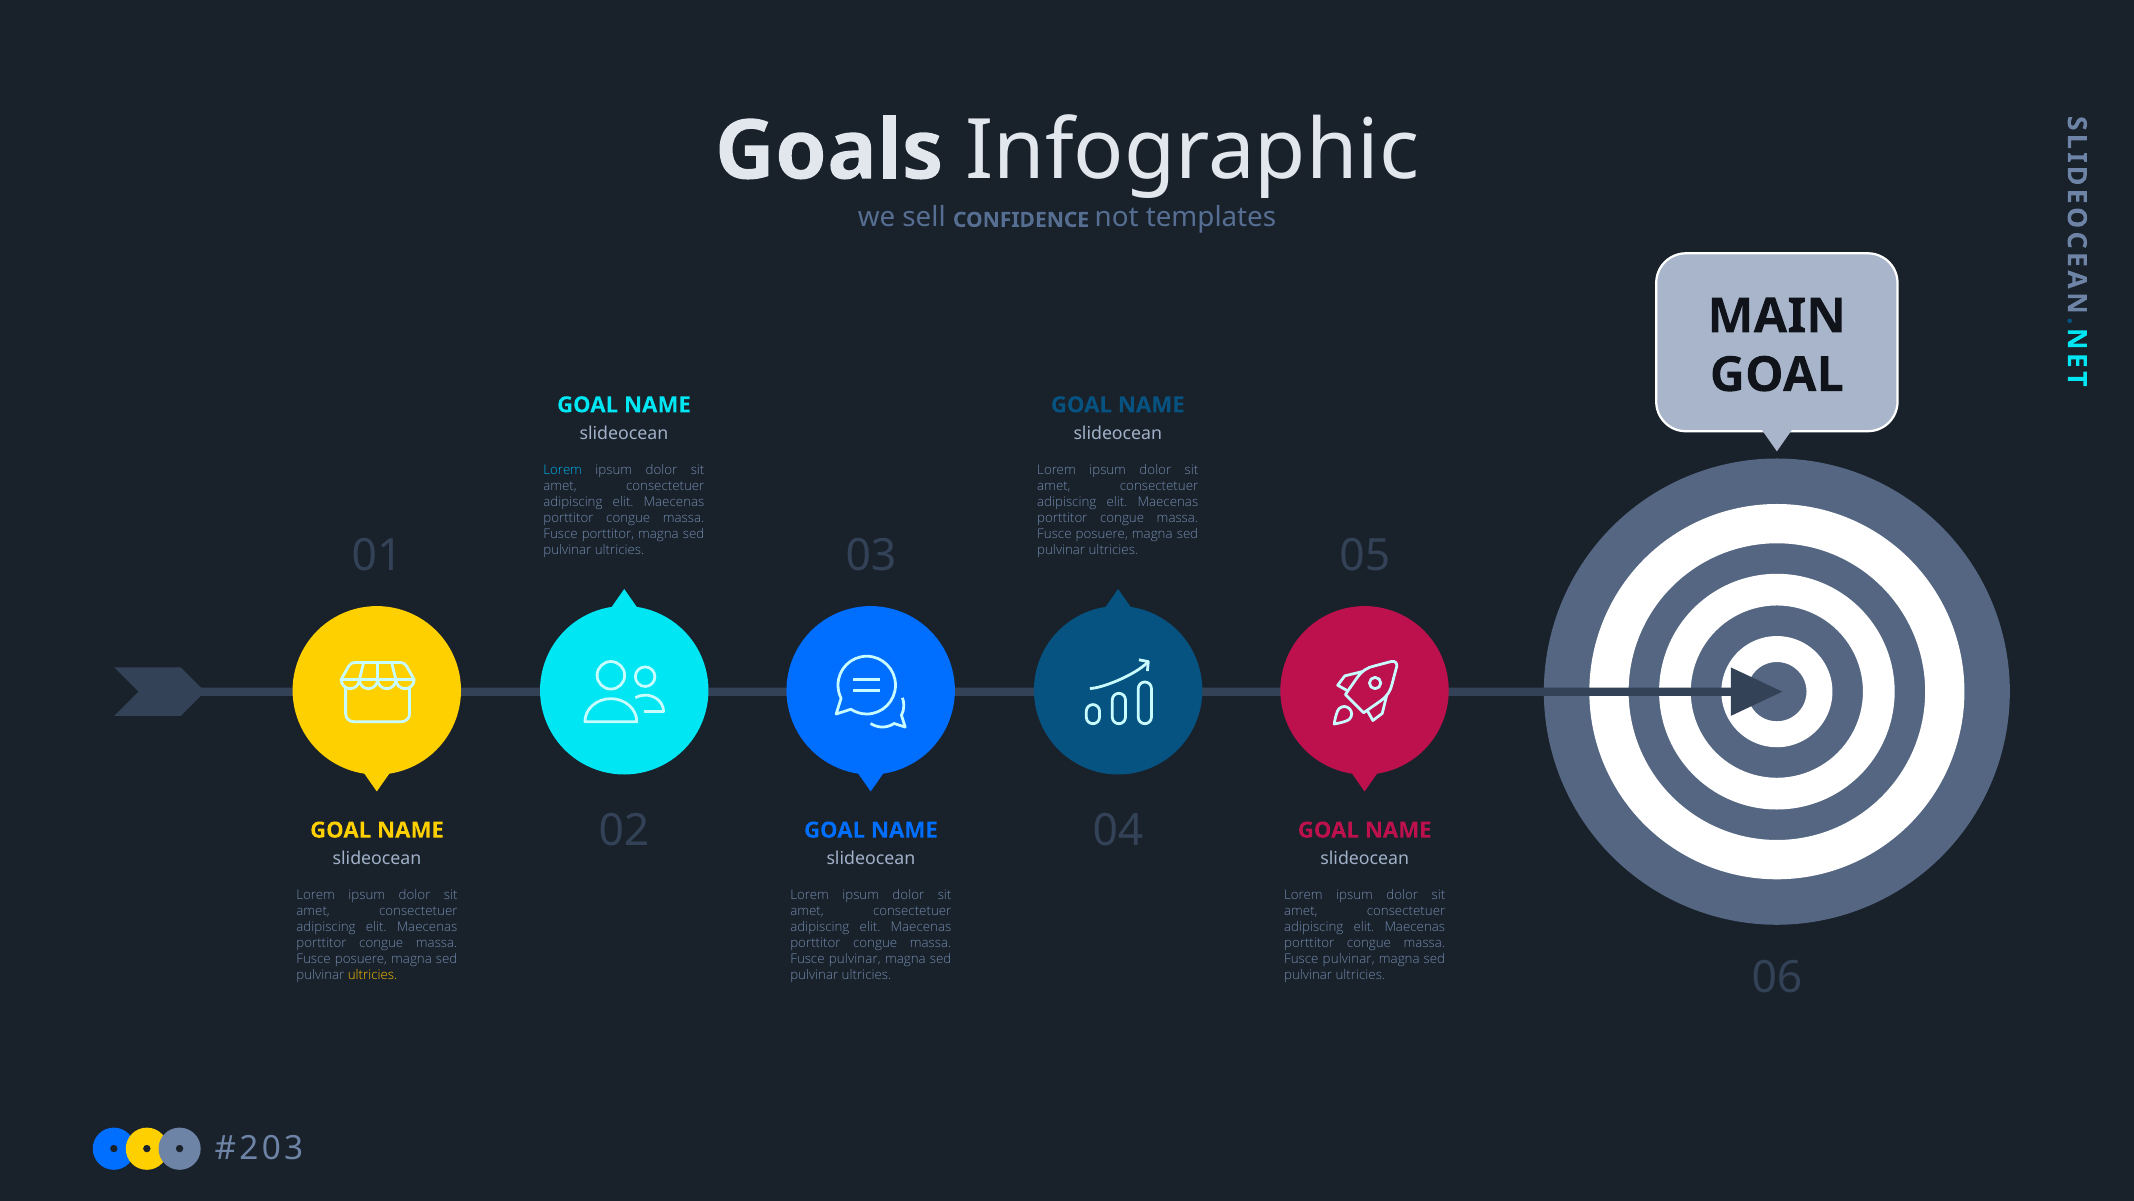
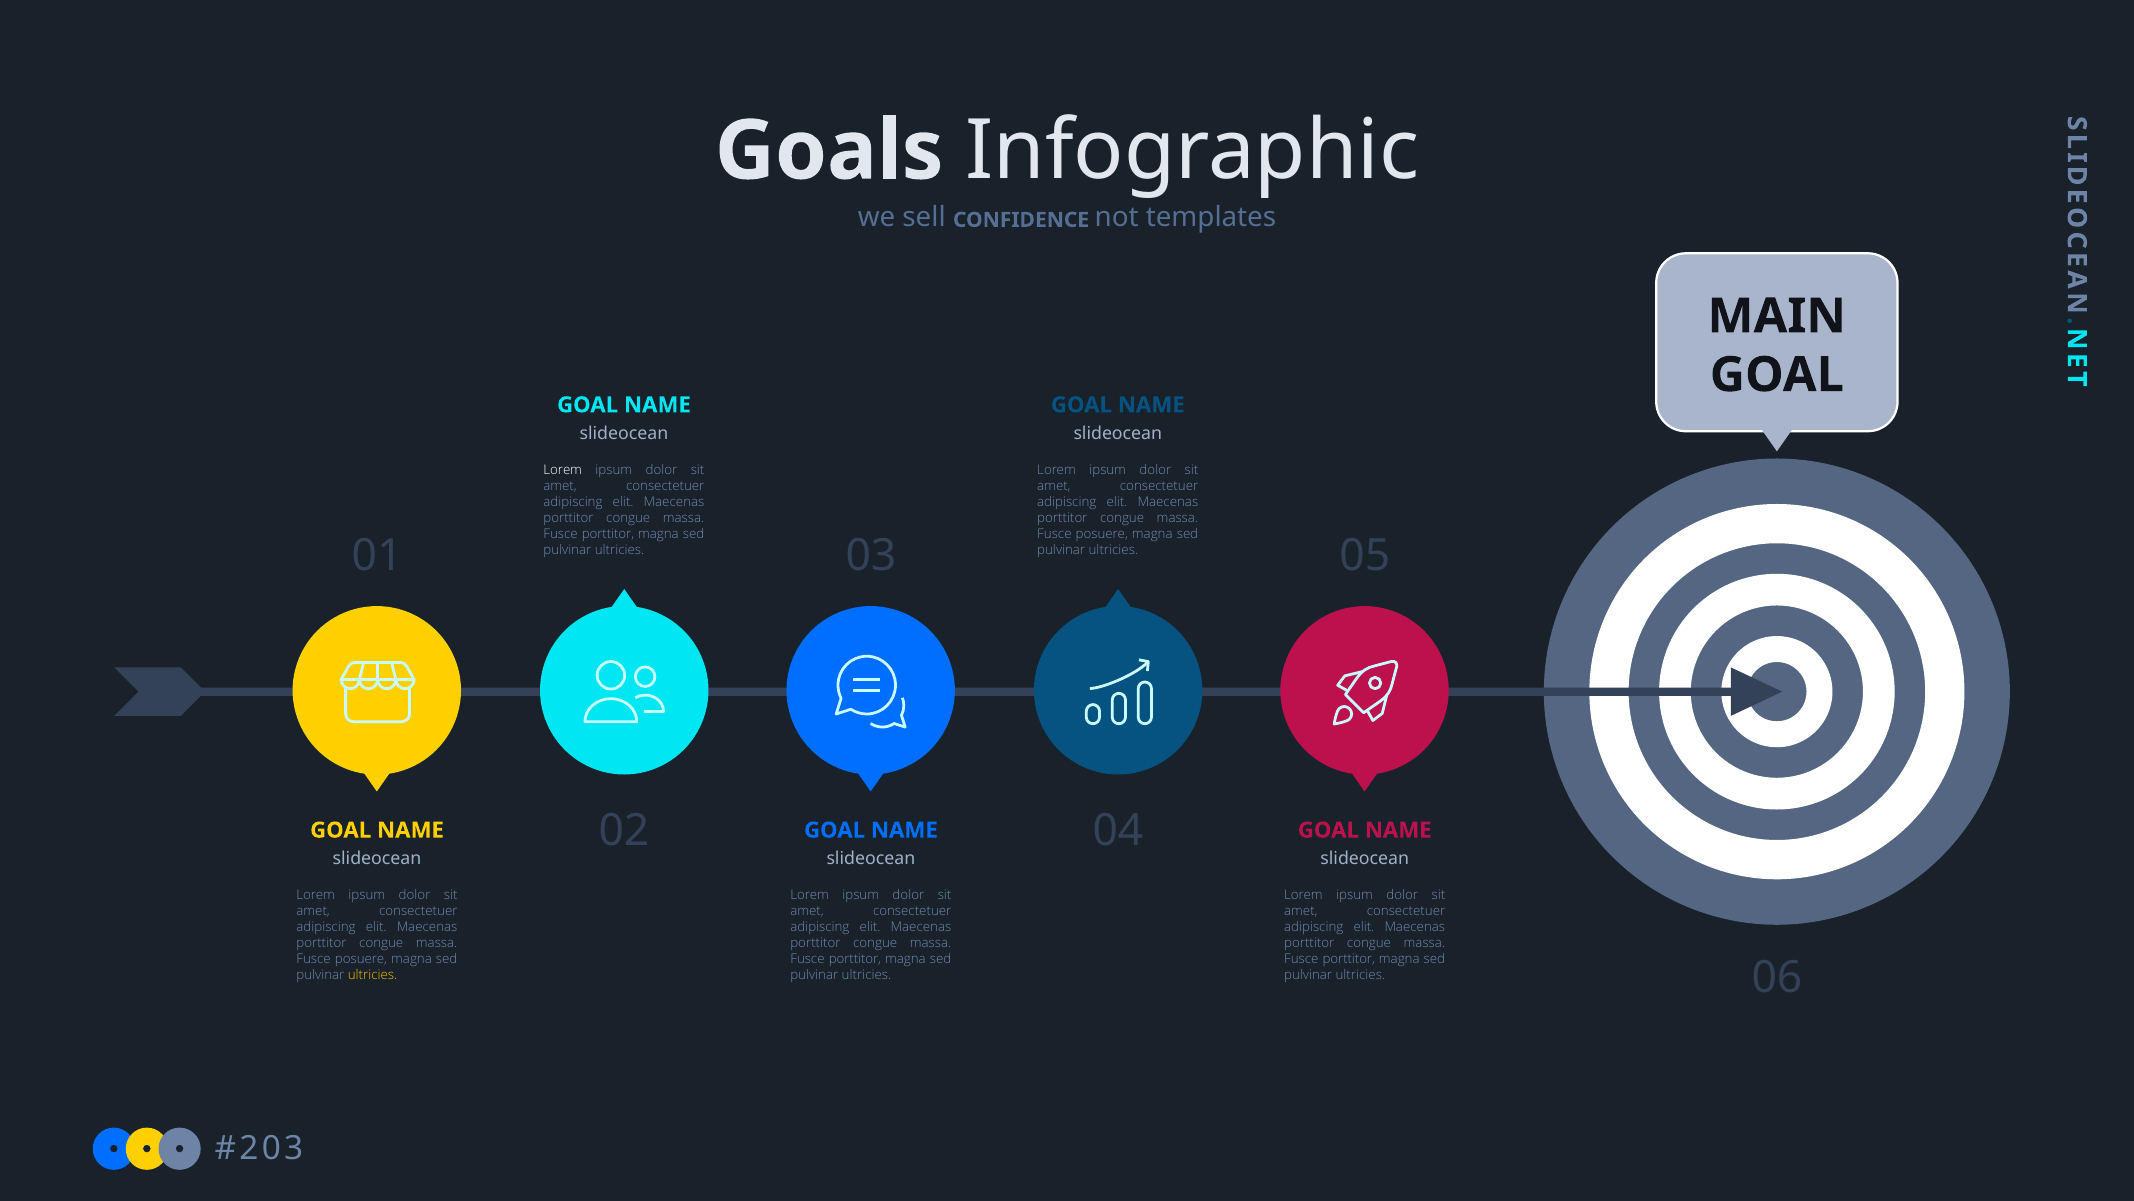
Lorem at (563, 470) colour: light blue -> white
pulvinar at (855, 959): pulvinar -> porttitor
pulvinar at (1349, 959): pulvinar -> porttitor
